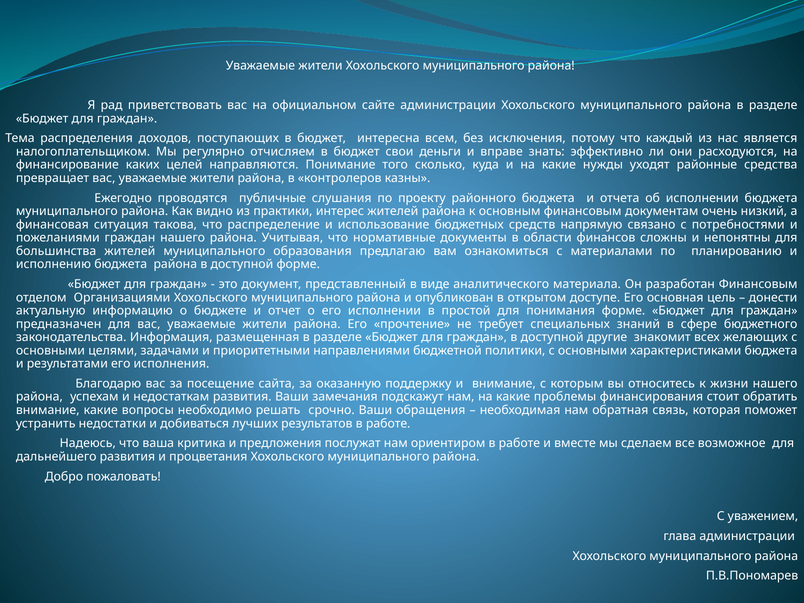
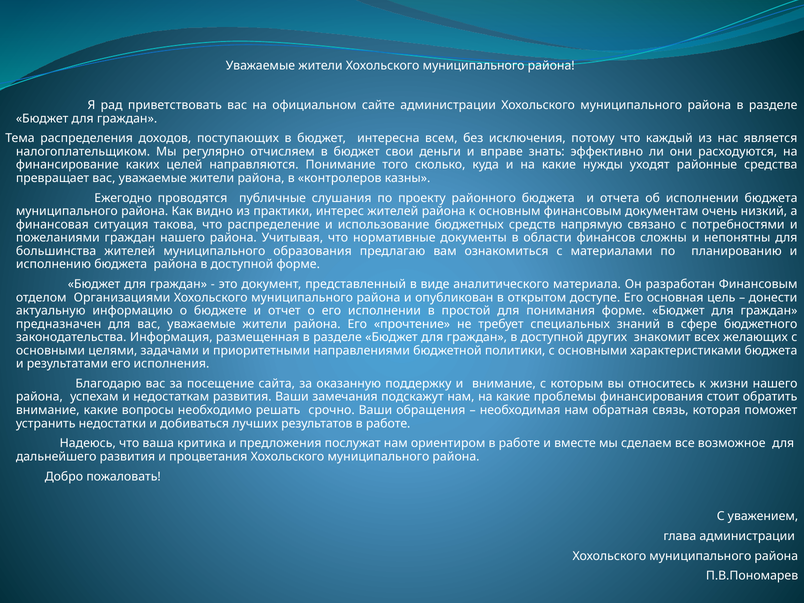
другие: другие -> других
